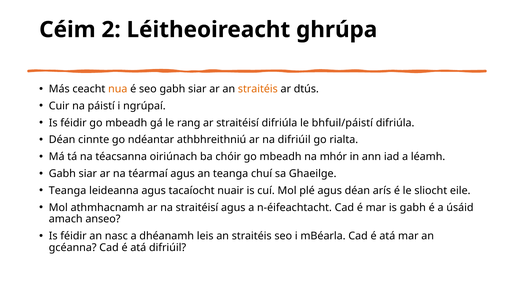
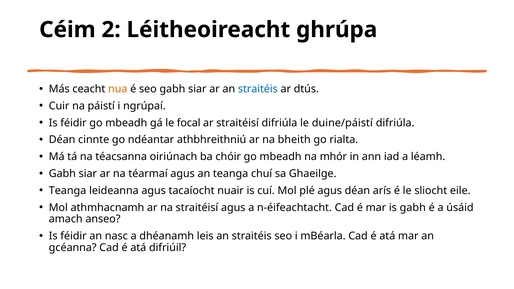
straitéis at (258, 89) colour: orange -> blue
rang: rang -> focal
bhfuil/páistí: bhfuil/páistí -> duine/páistí
na difriúil: difriúil -> bheith
